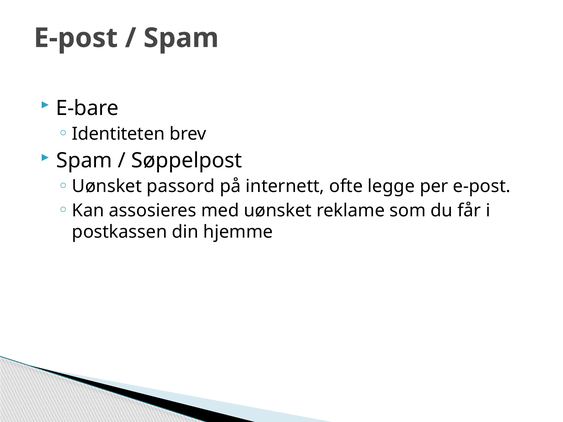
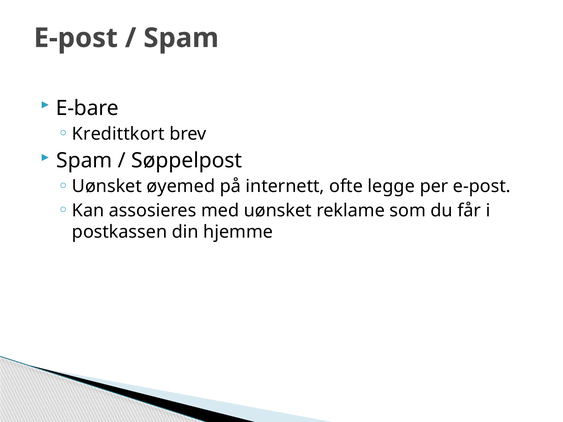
Identiteten: Identiteten -> Kredittkort
passord: passord -> øyemed
